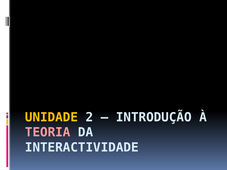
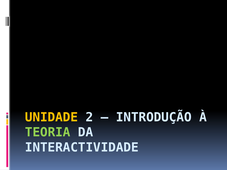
TEORIA colour: pink -> light green
